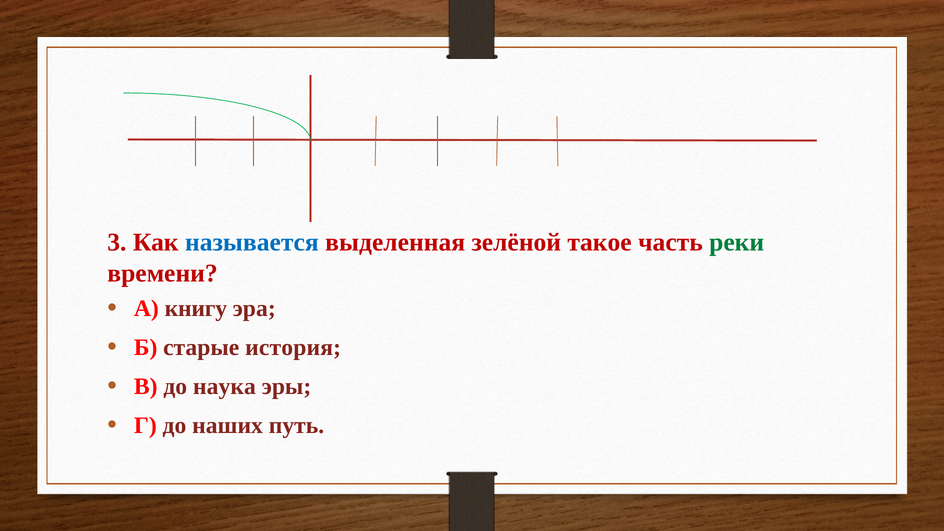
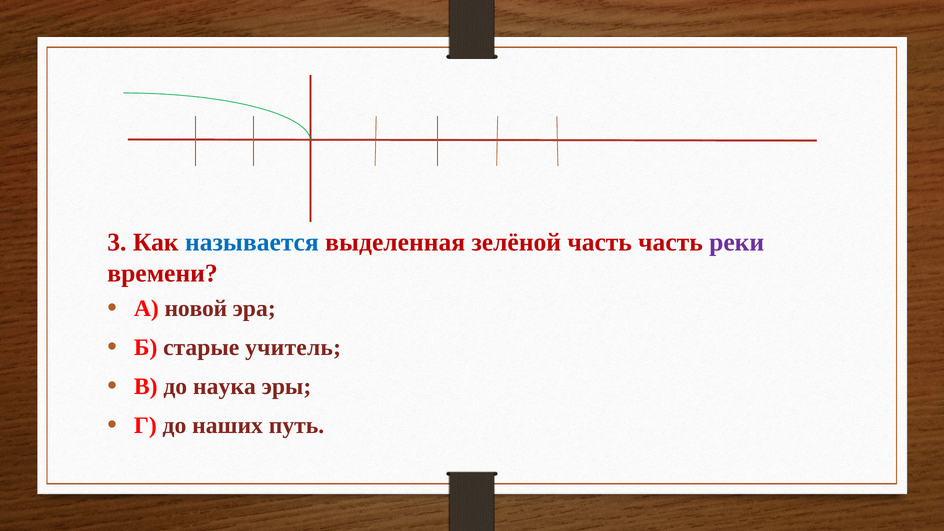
зелёной такое: такое -> часть
реки colour: green -> purple
книгу: книгу -> новой
история: история -> учитель
